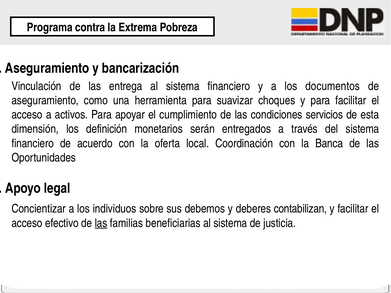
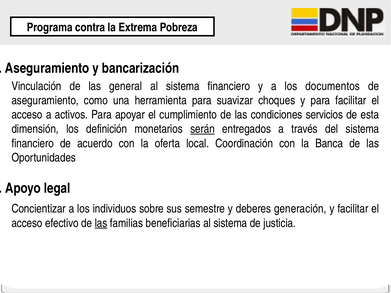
entrega: entrega -> general
serán underline: none -> present
debemos: debemos -> semestre
contabilizan: contabilizan -> generación
